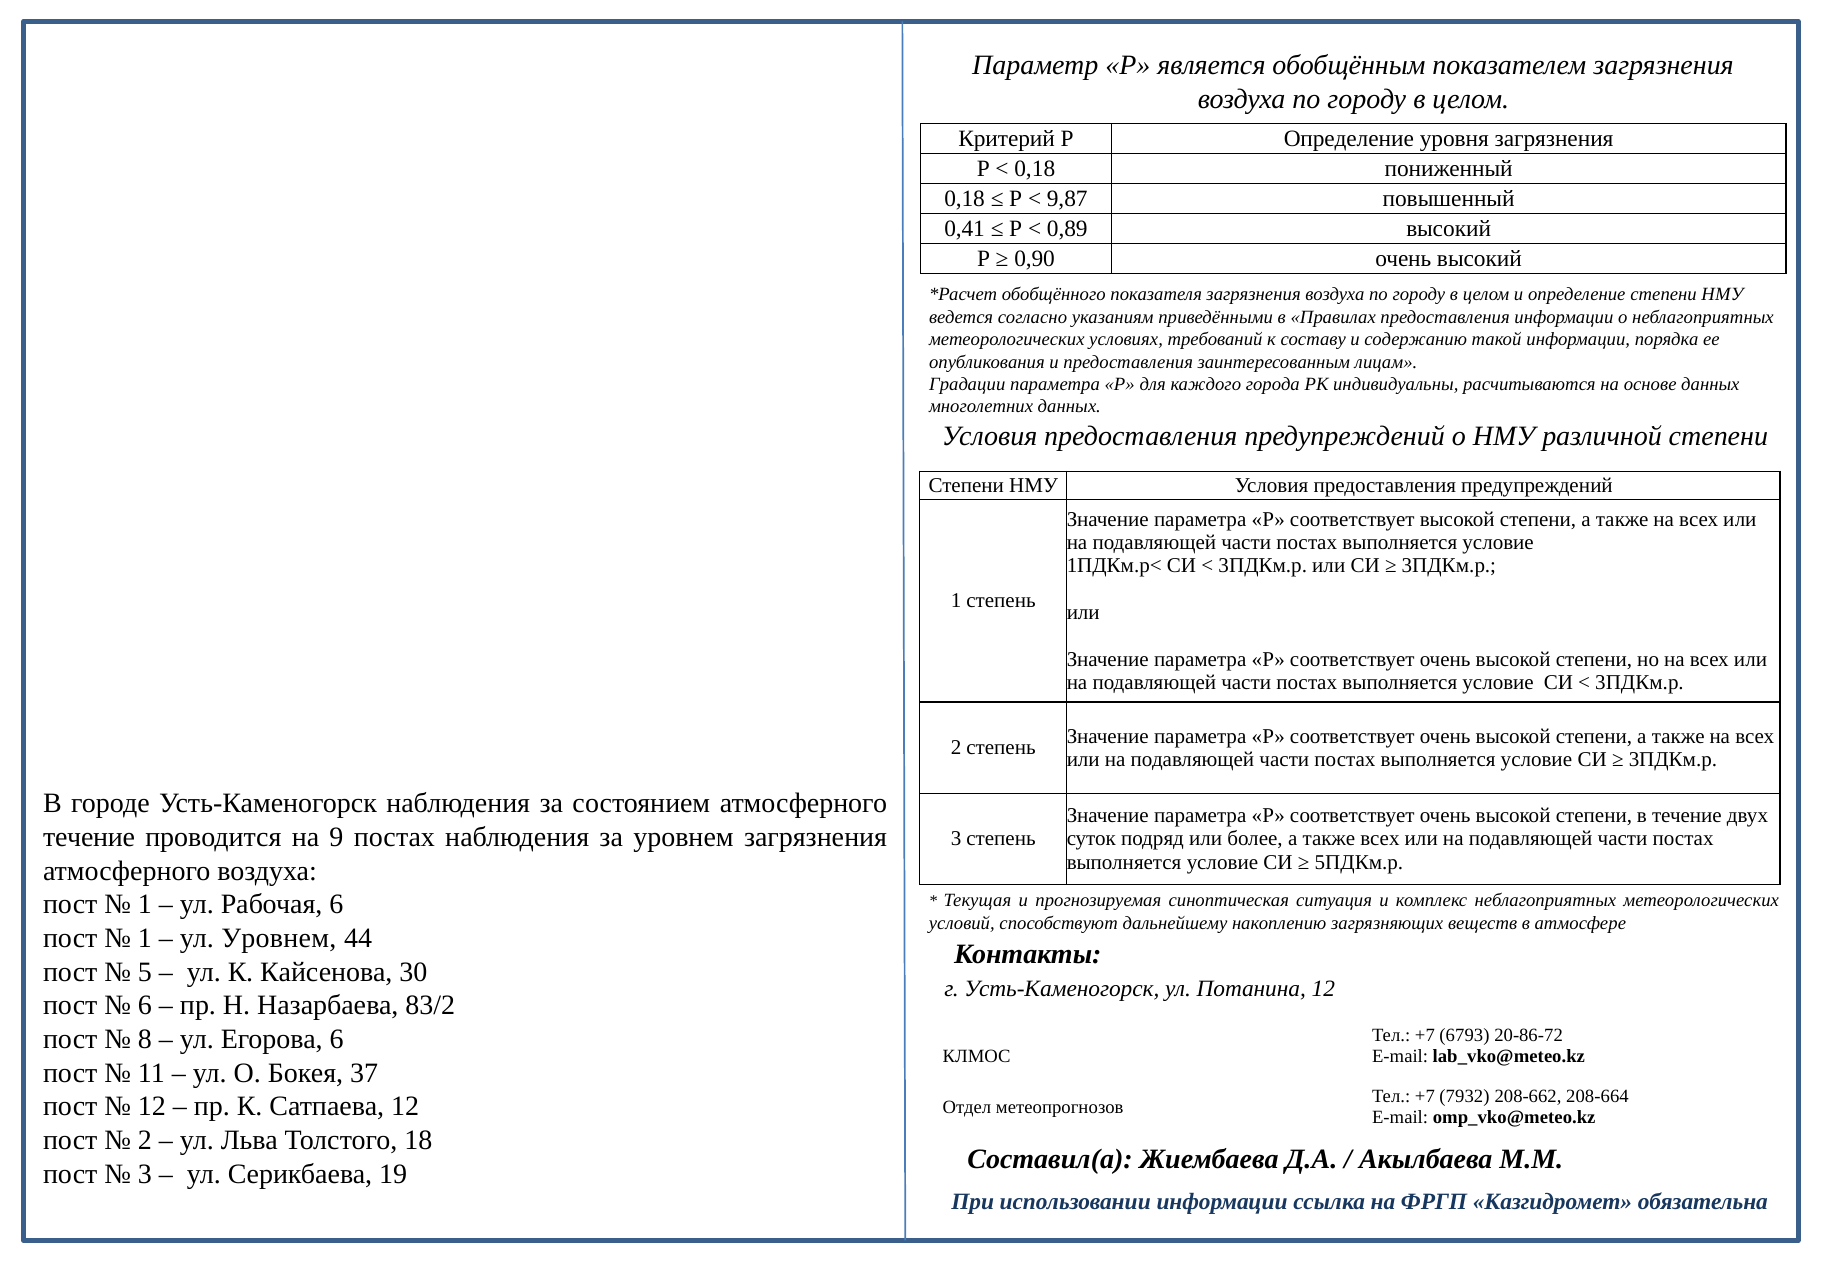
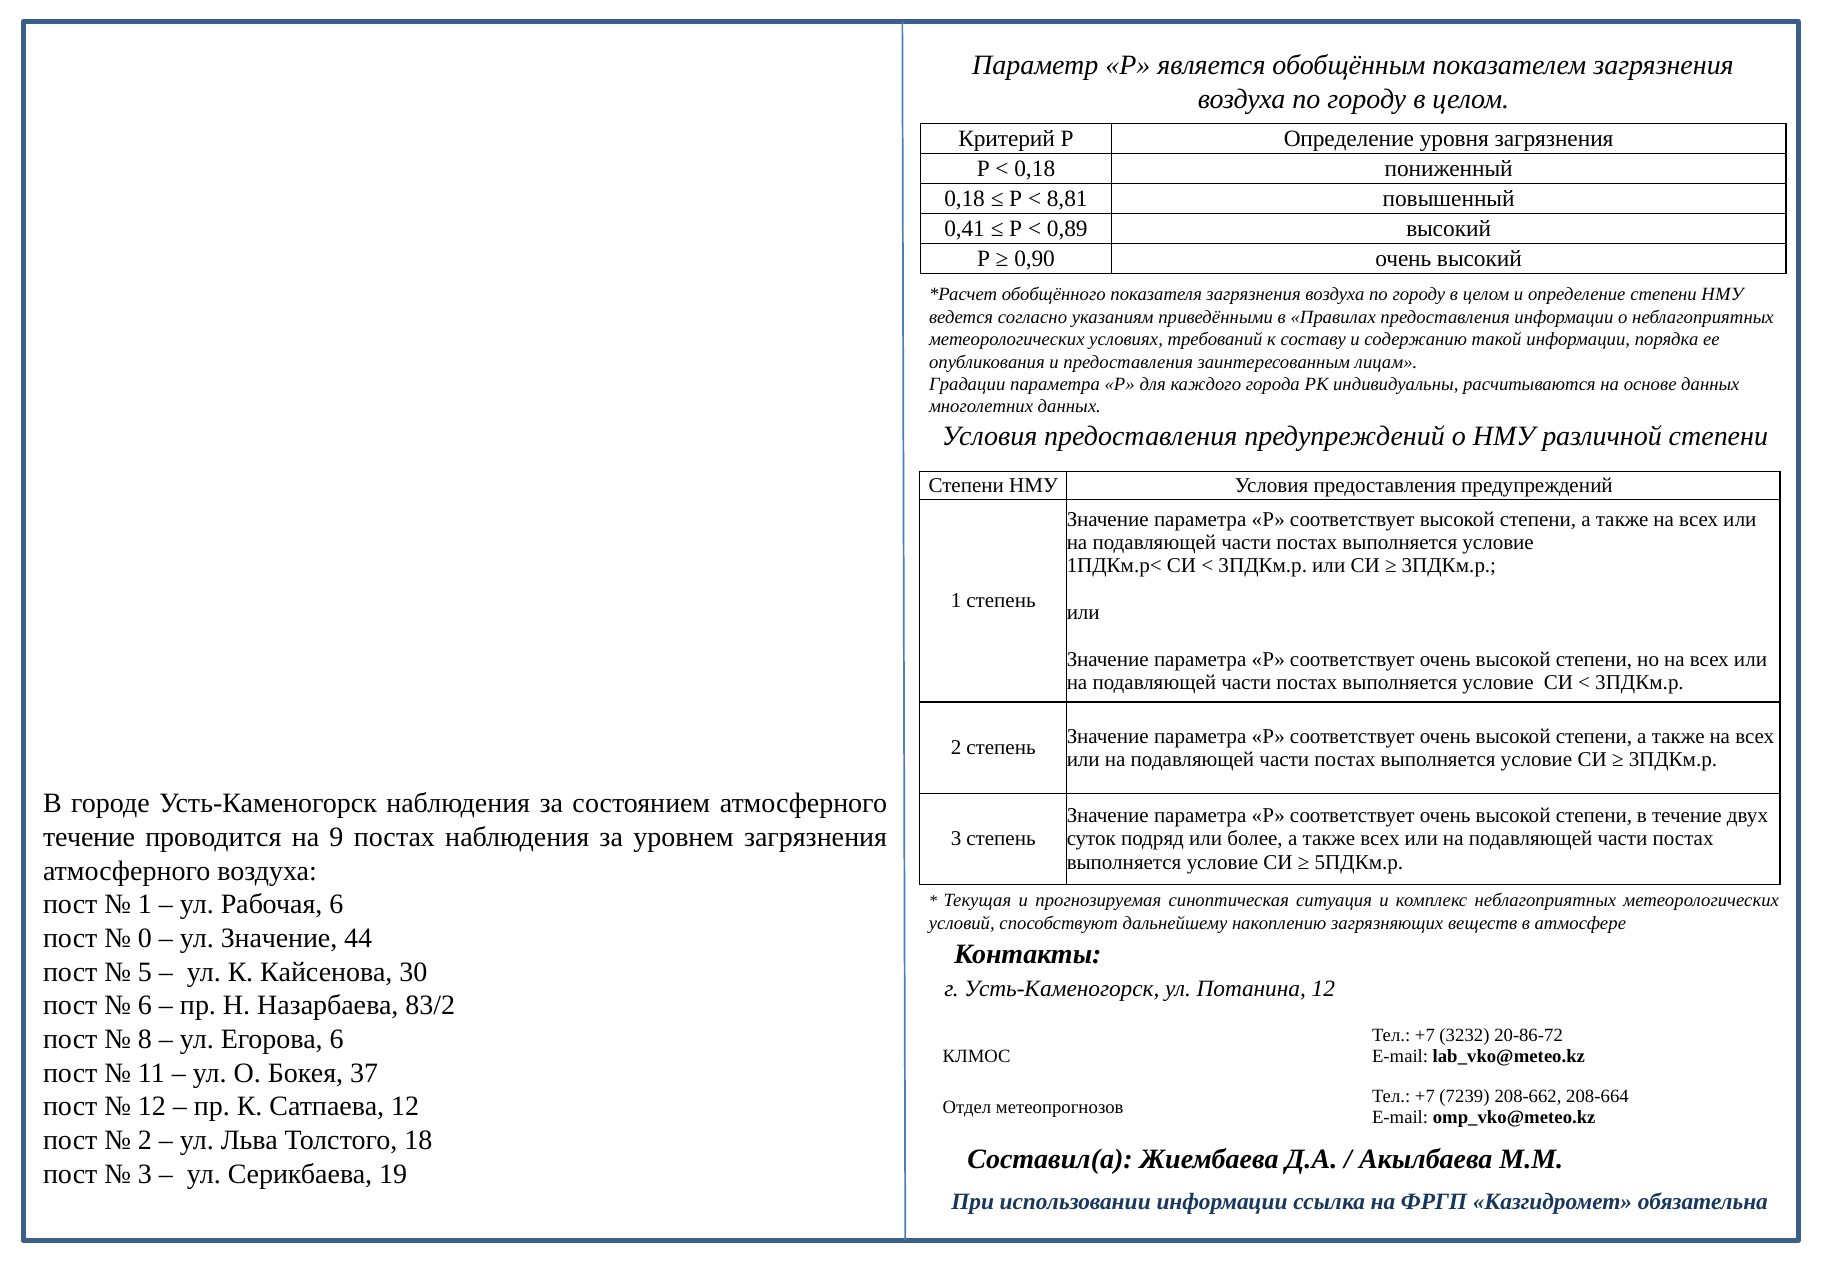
9,87: 9,87 -> 8,81
1 at (145, 938): 1 -> 0
ул Уровнем: Уровнем -> Значение
6793: 6793 -> 3232
7932: 7932 -> 7239
